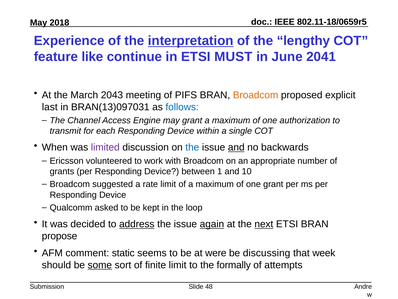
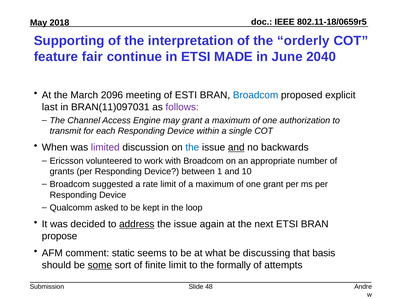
Experience: Experience -> Supporting
interpretation underline: present -> none
lengthy: lengthy -> orderly
like: like -> fair
MUST: MUST -> MADE
2041: 2041 -> 2040
2043: 2043 -> 2096
PIFS: PIFS -> ESTI
Broadcom at (256, 95) colour: orange -> blue
BRAN(13)097031: BRAN(13)097031 -> BRAN(11)097031
follows colour: blue -> purple
again underline: present -> none
next underline: present -> none
were: were -> what
week: week -> basis
